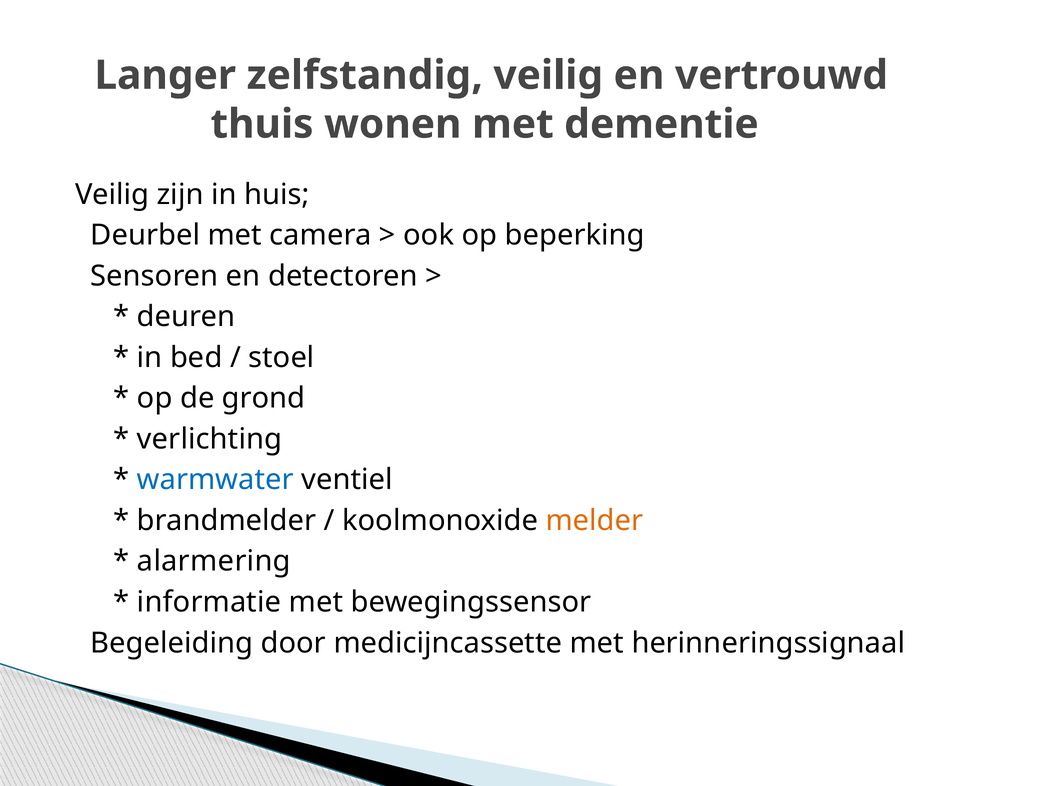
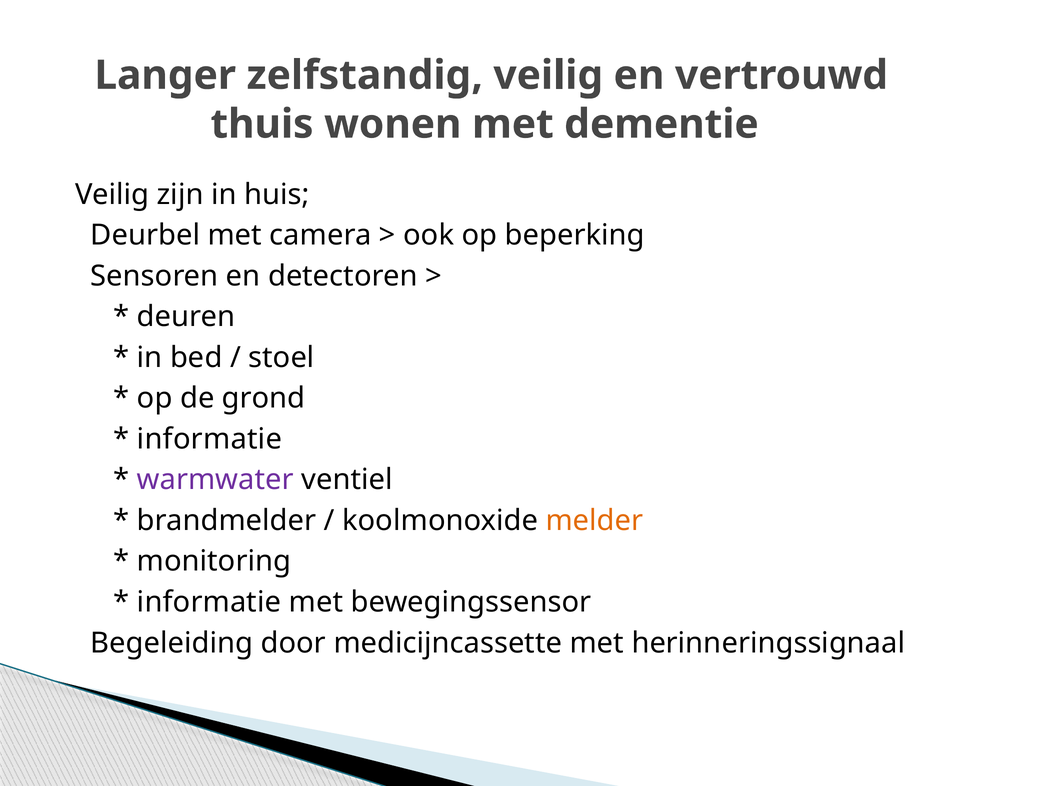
verlichting at (210, 439): verlichting -> informatie
warmwater colour: blue -> purple
alarmering: alarmering -> monitoring
